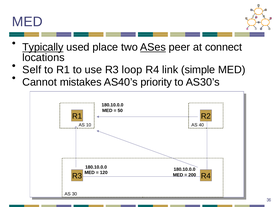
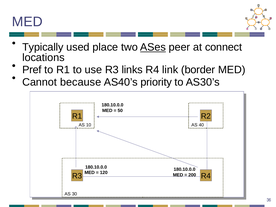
Typically underline: present -> none
Self: Self -> Pref
loop: loop -> links
simple: simple -> border
mistakes: mistakes -> because
